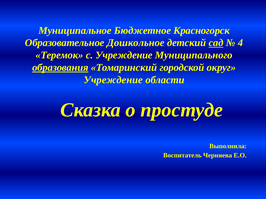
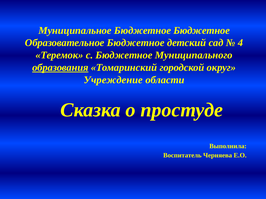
Бюджетное Красногорск: Красногорск -> Бюджетное
Образовательное Дошкольное: Дошкольное -> Бюджетное
сад underline: present -> none
с Учреждение: Учреждение -> Бюджетное
